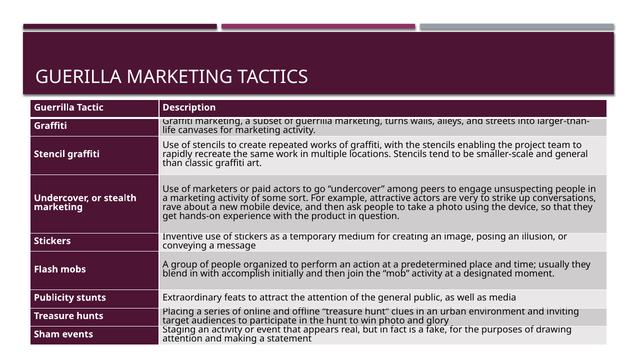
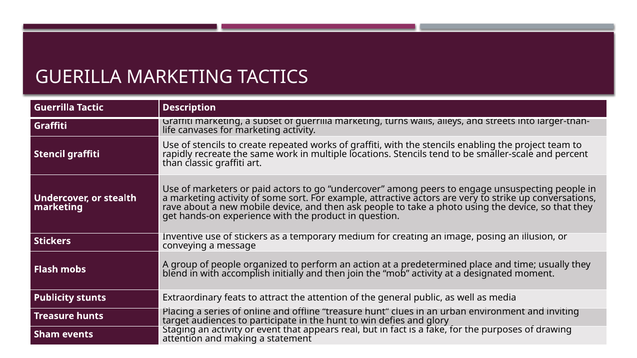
and general: general -> percent
win photo: photo -> defies
